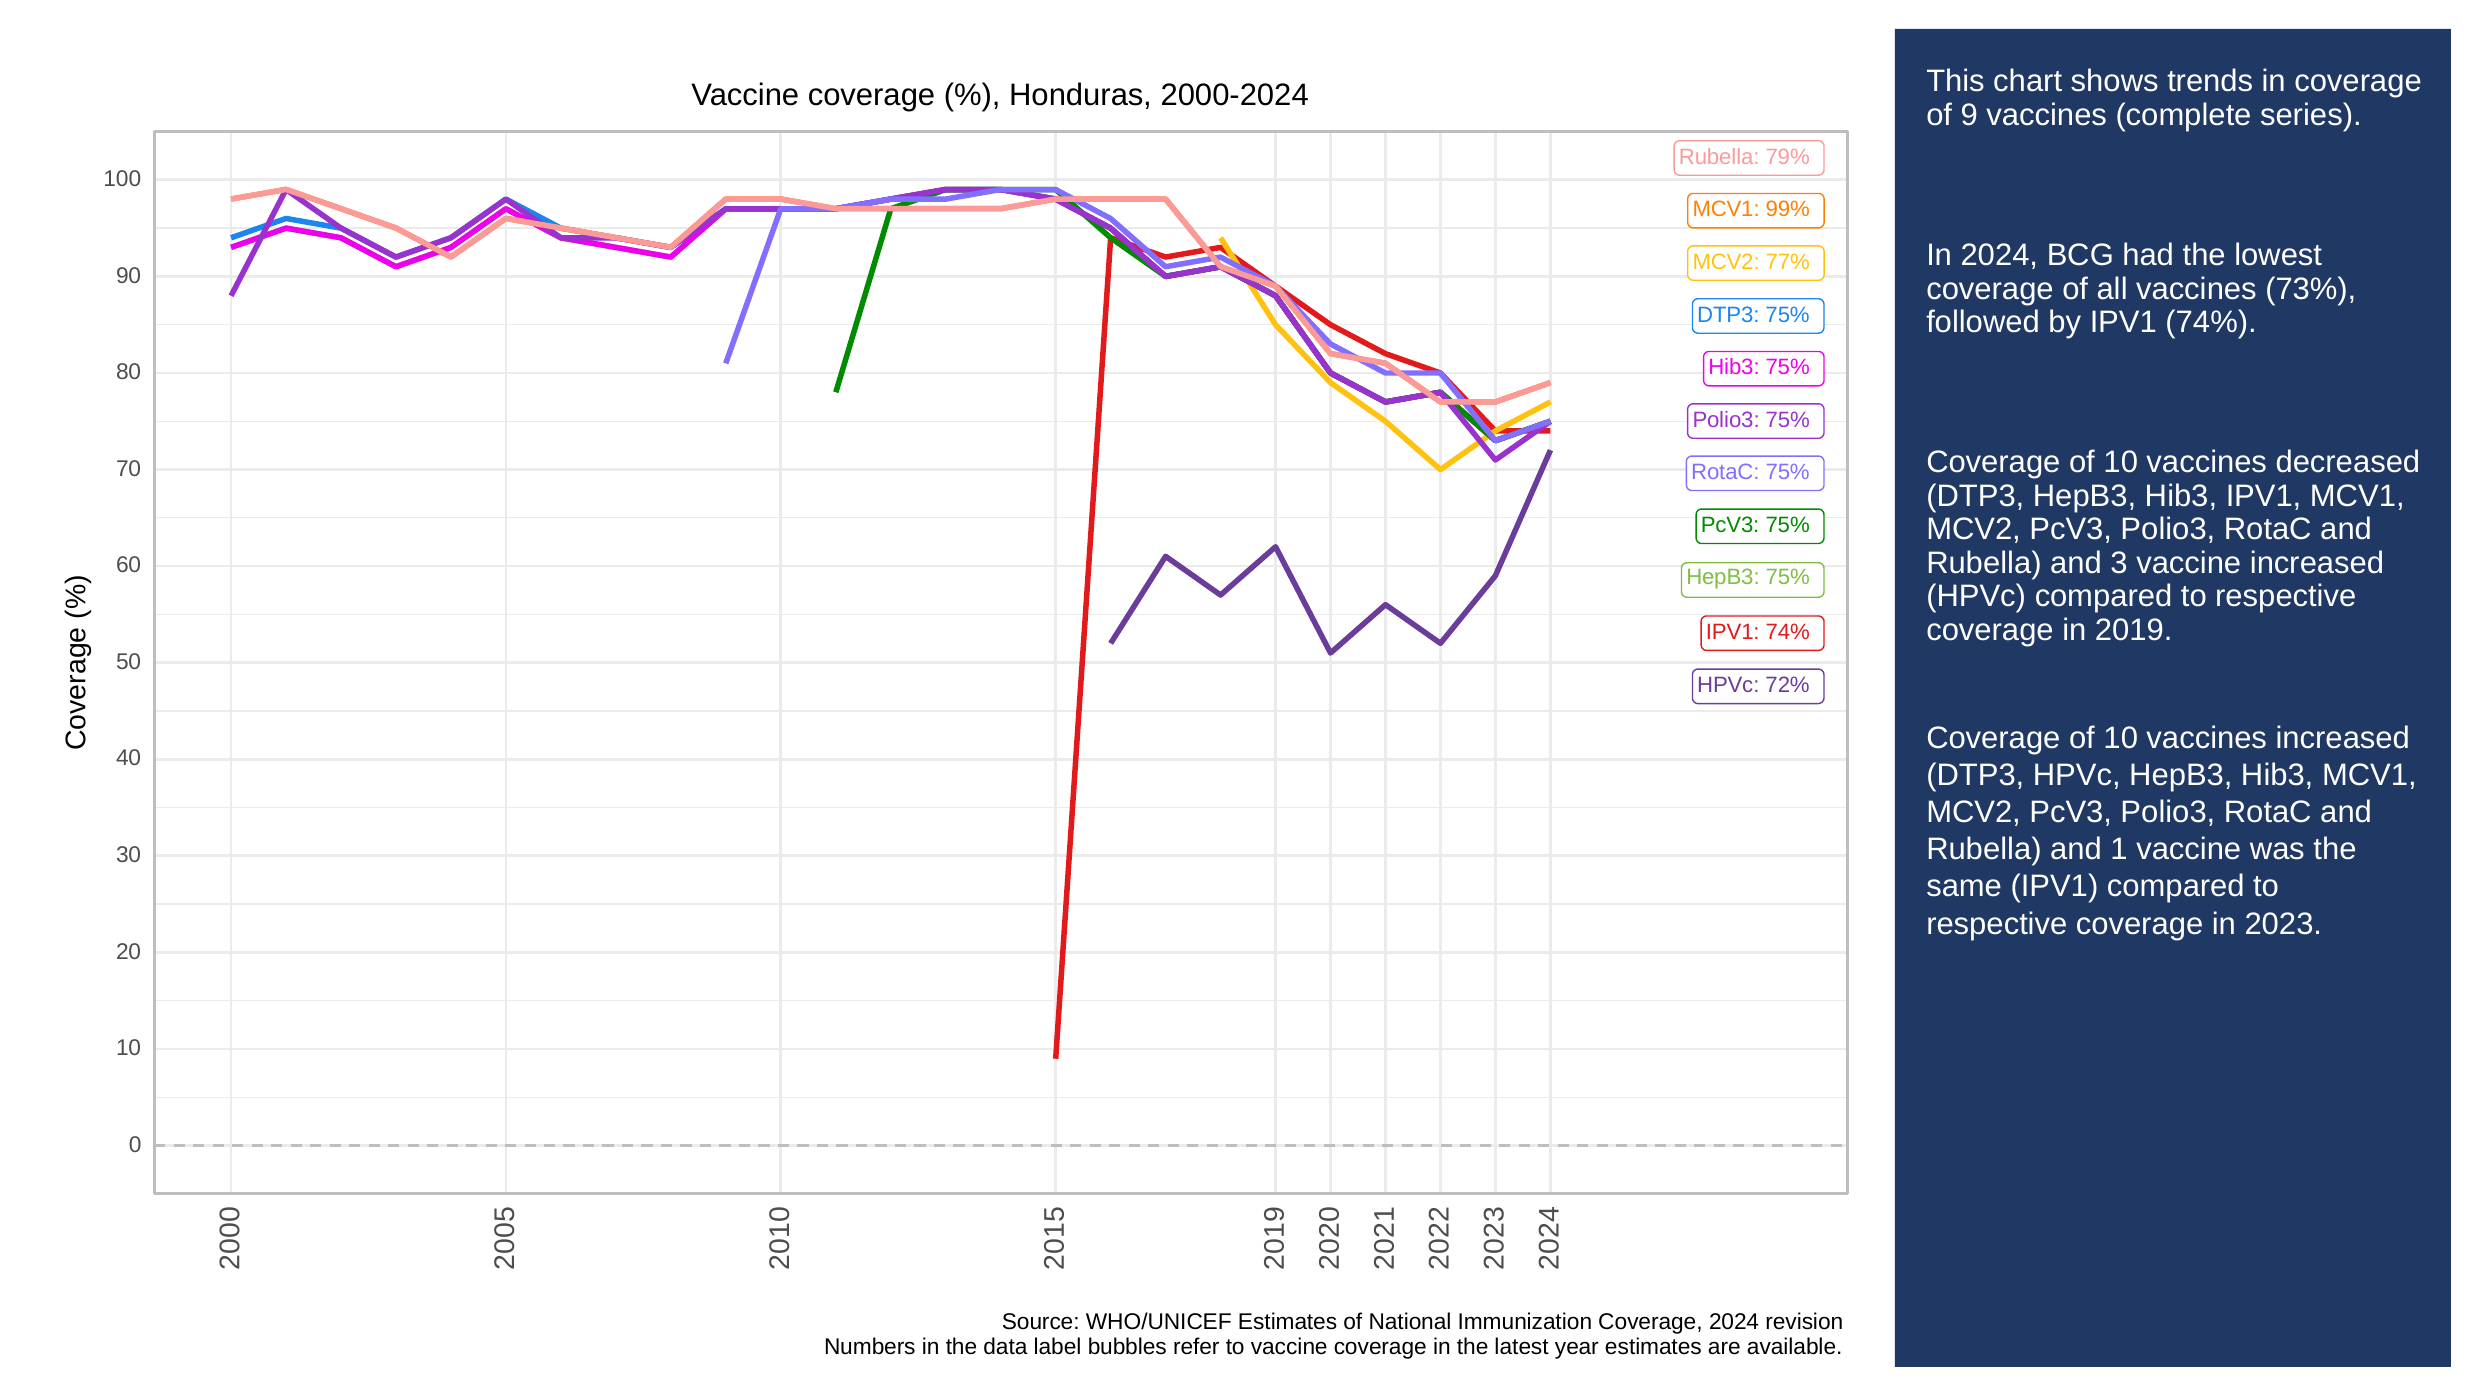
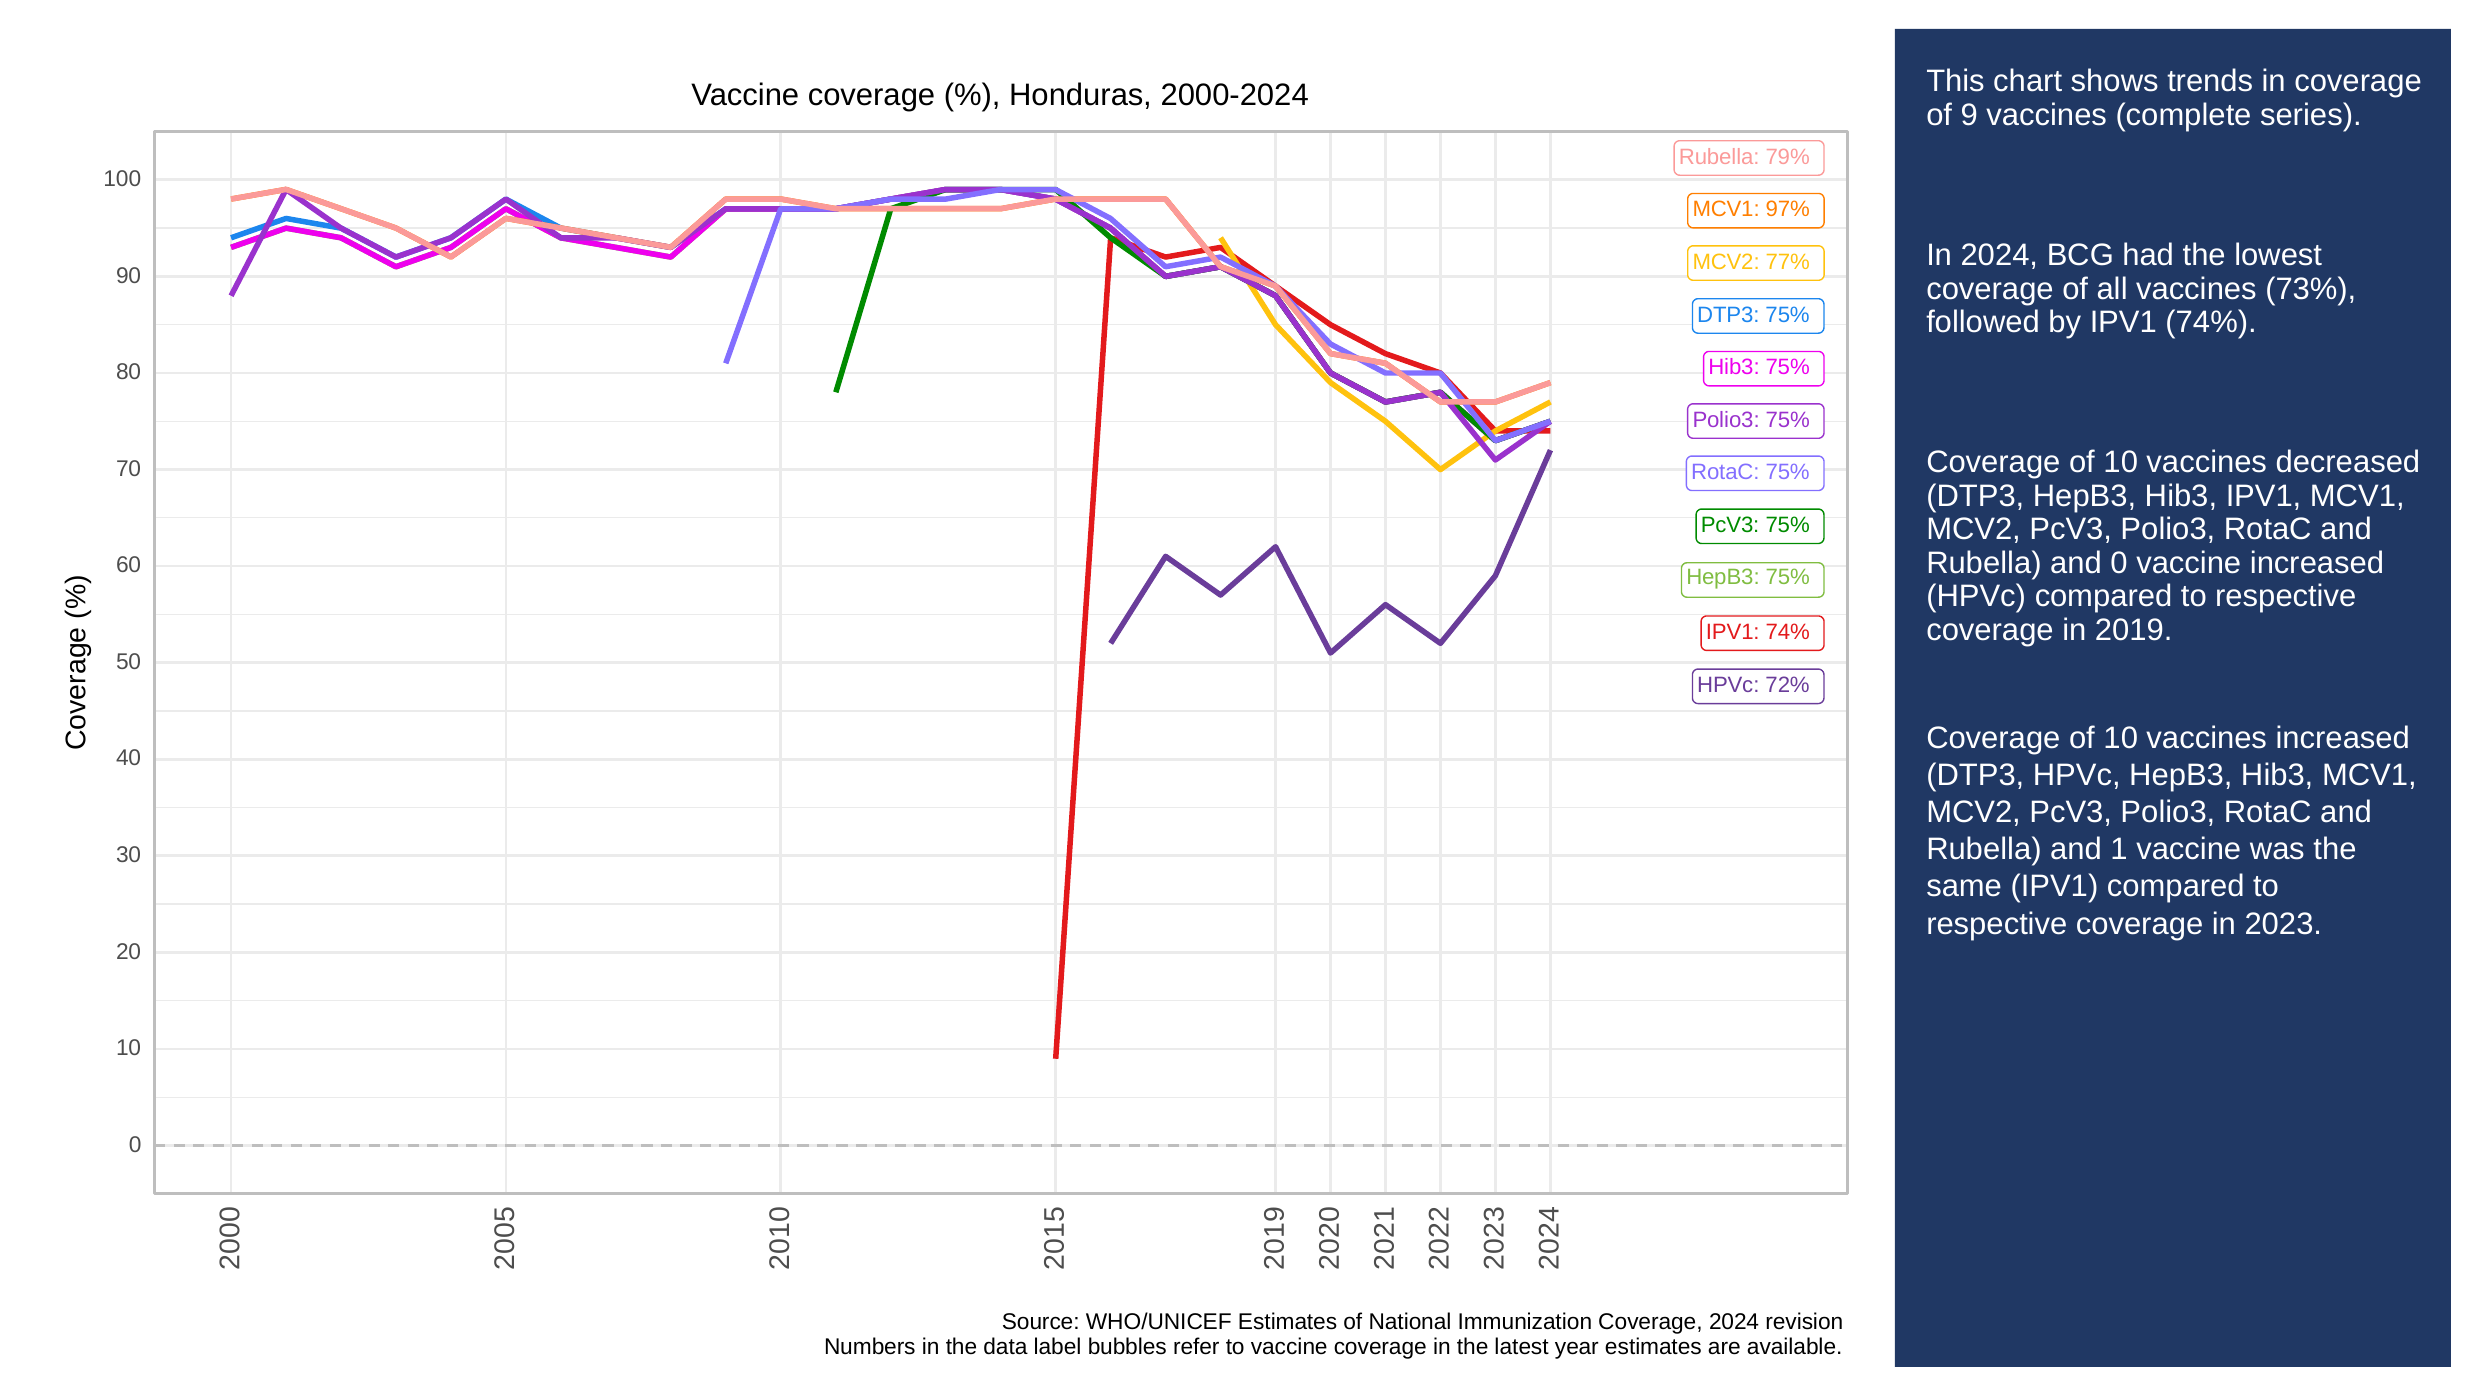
99%: 99% -> 97%
and 3: 3 -> 0
